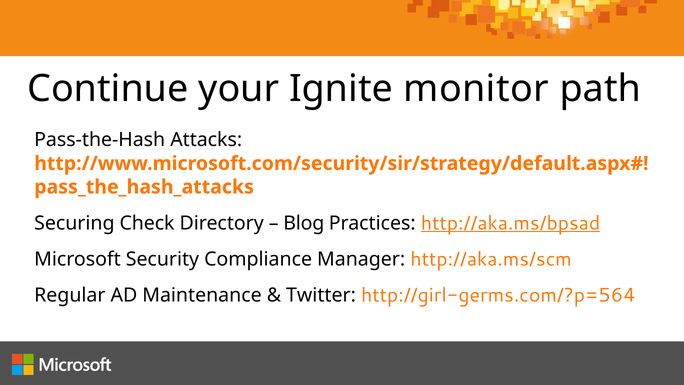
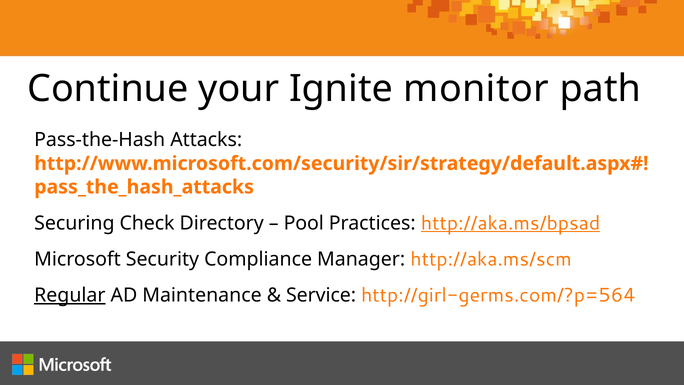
Blog: Blog -> Pool
Regular underline: none -> present
Twitter: Twitter -> Service
